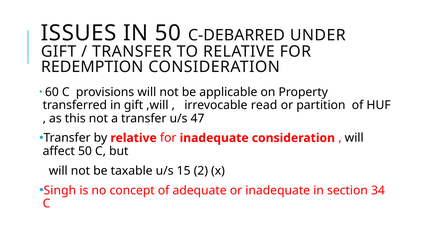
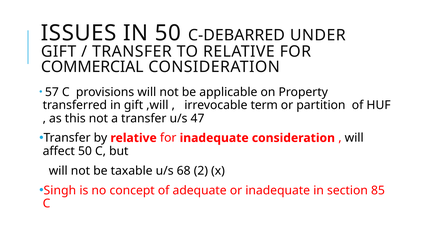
REDEMPTION: REDEMPTION -> COMMERCIAL
60: 60 -> 57
read: read -> term
15: 15 -> 68
34: 34 -> 85
